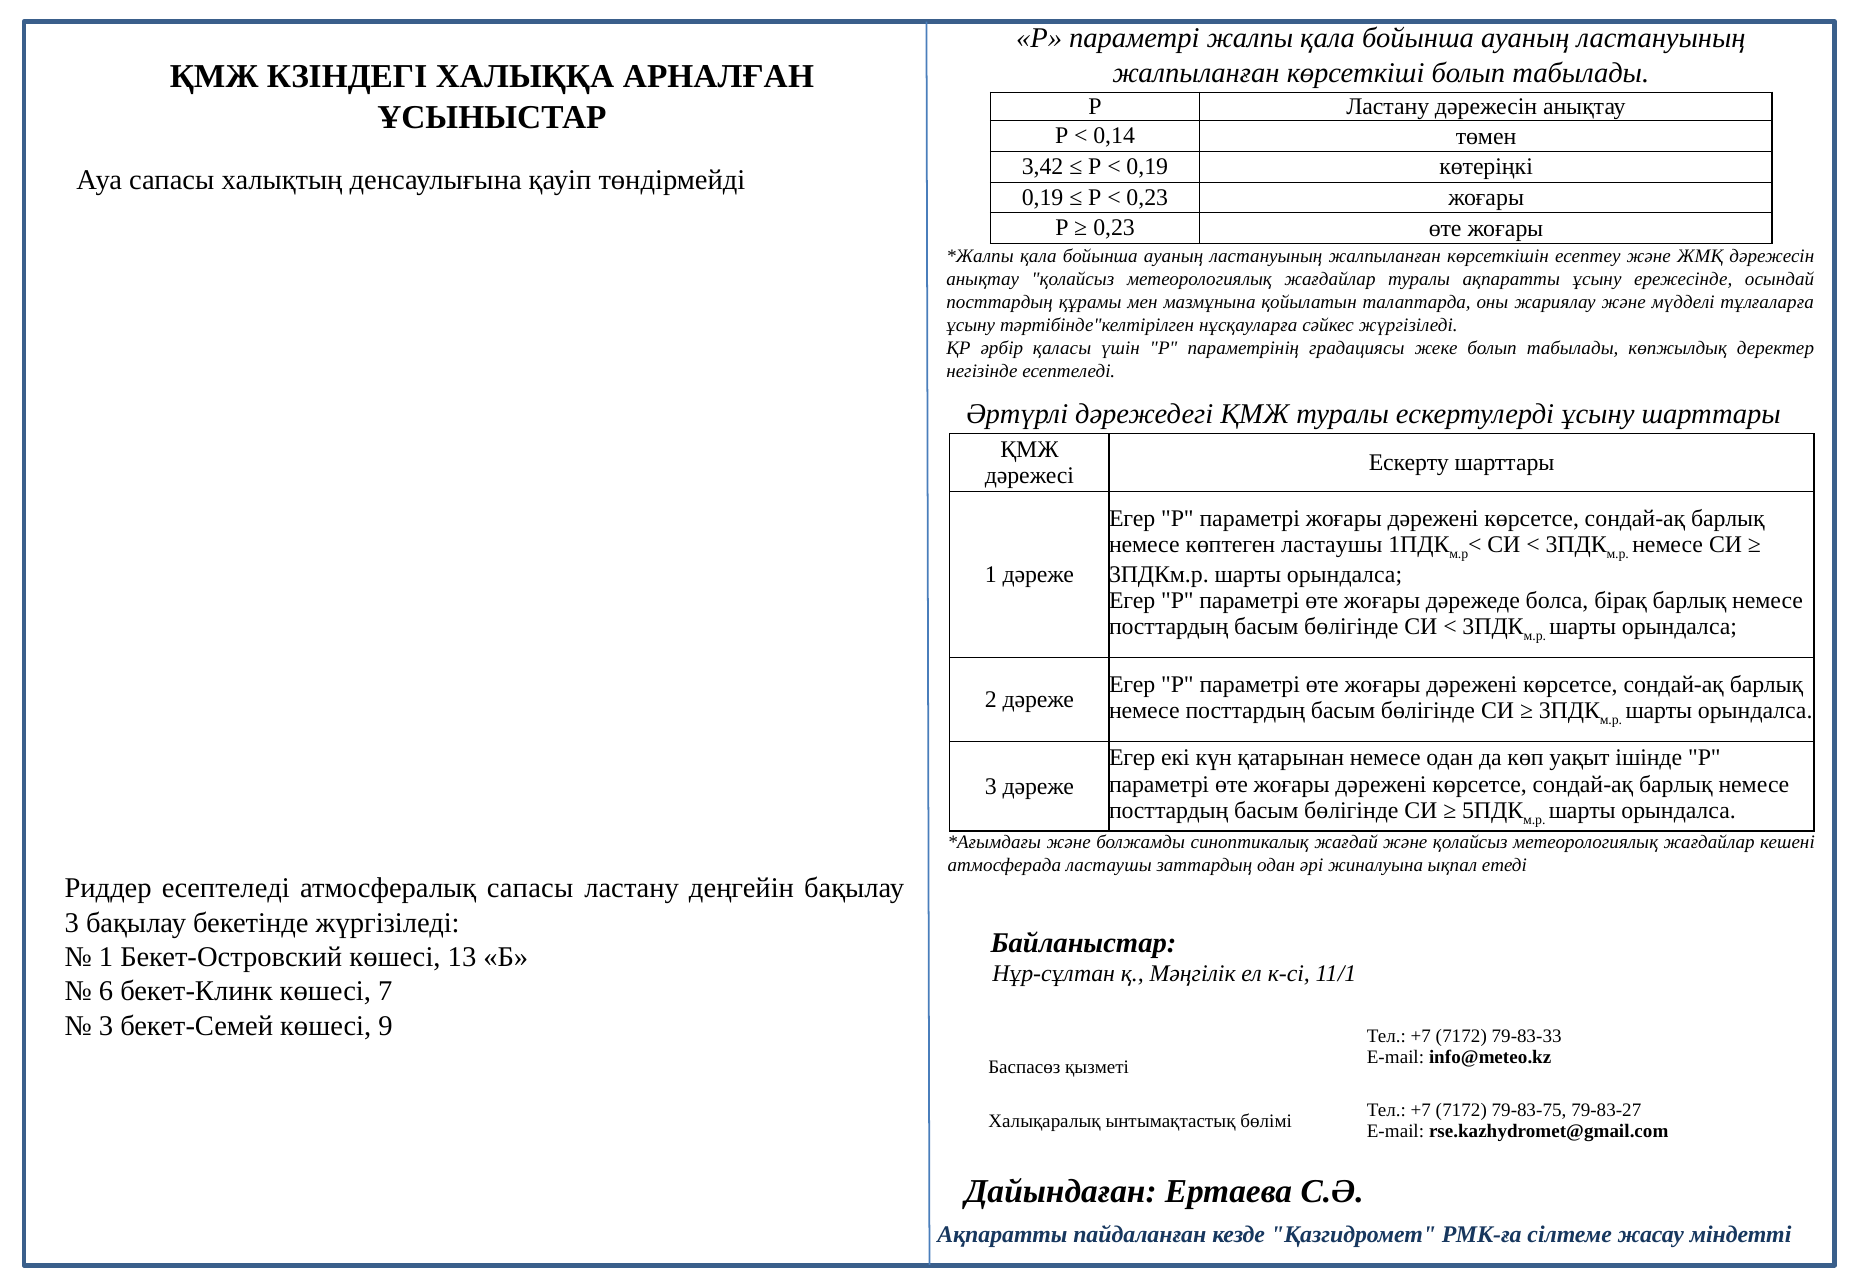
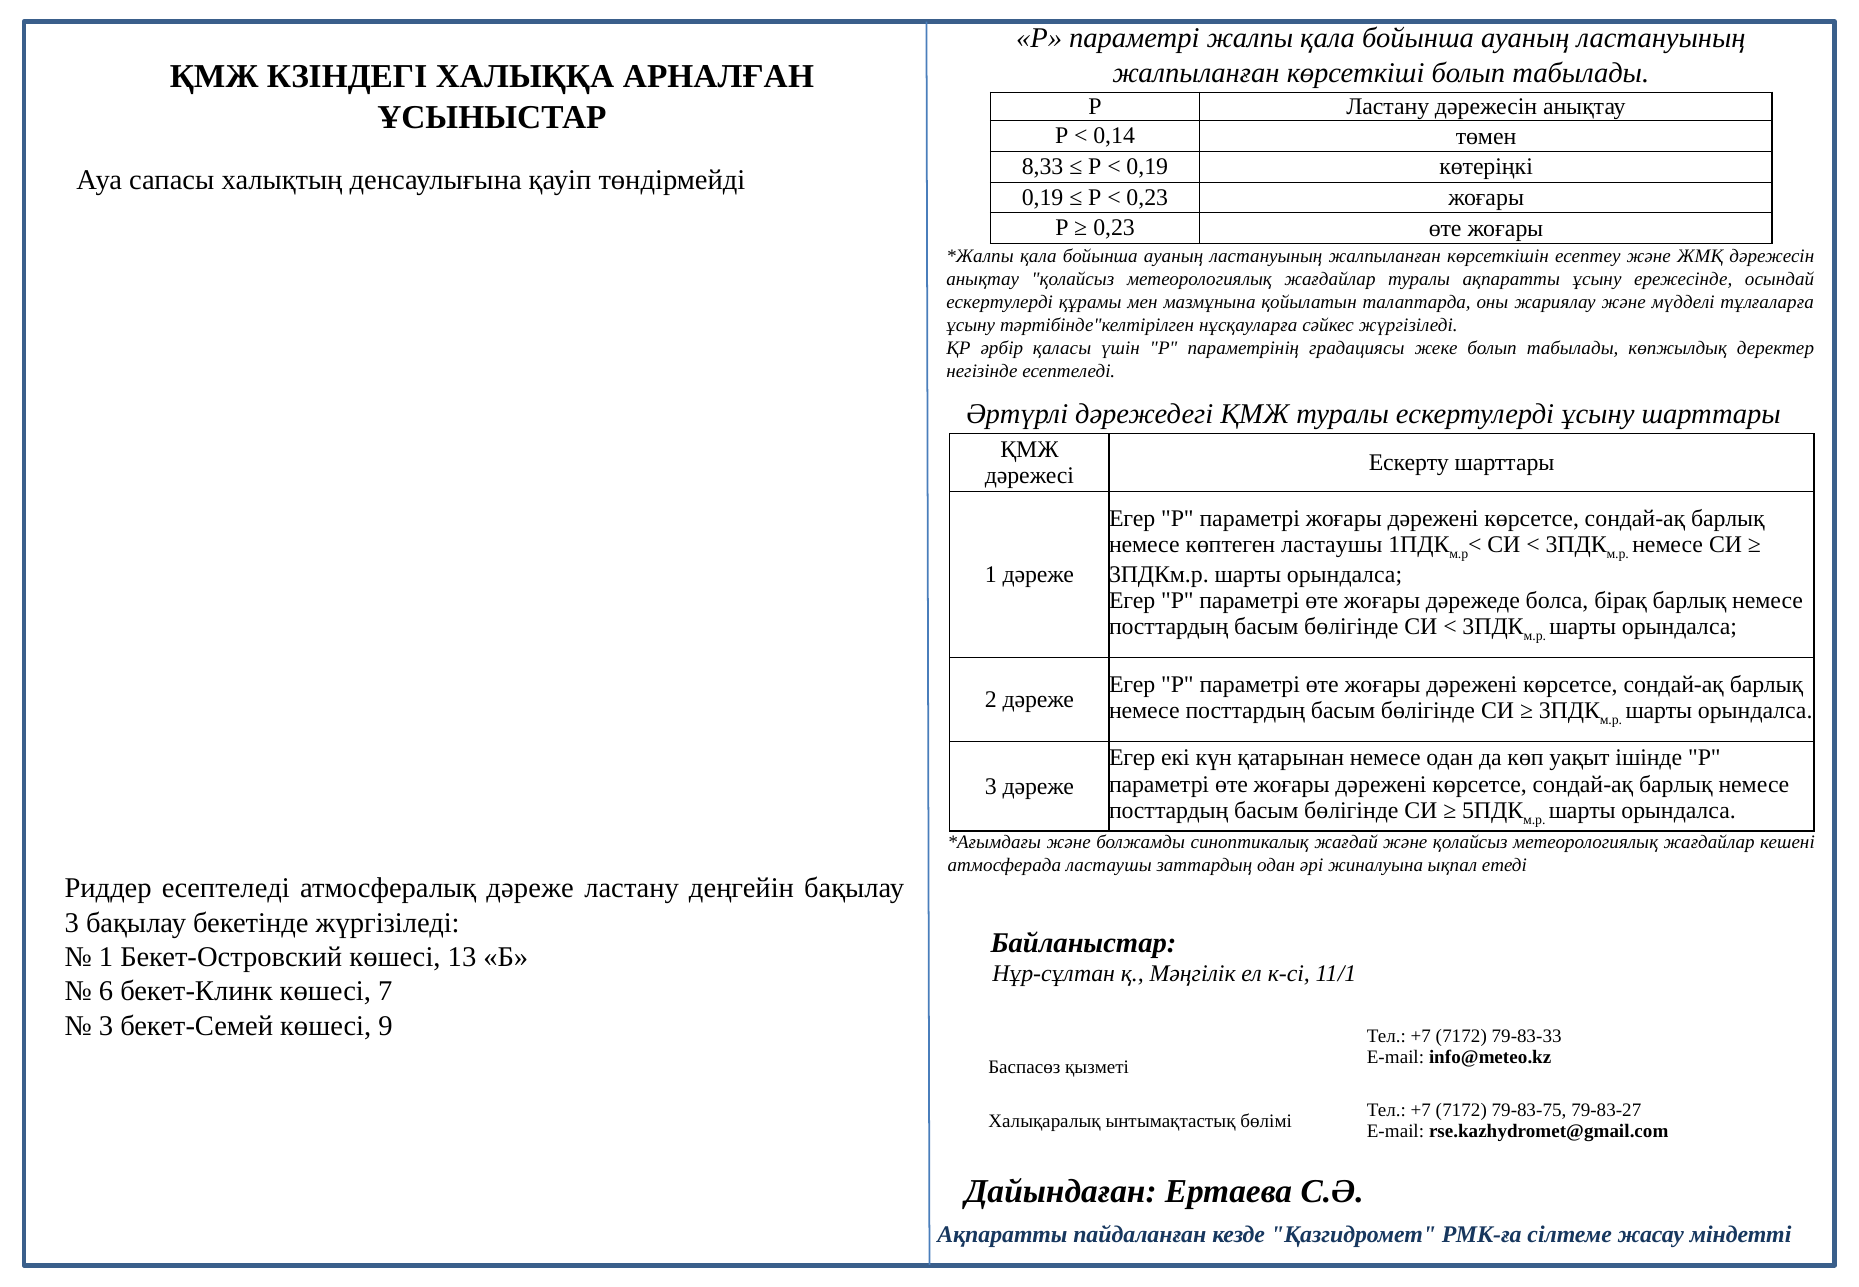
3,42: 3,42 -> 8,33
посттардың at (1000, 302): посттардың -> ескертулерді
атмосфералық сапасы: сапасы -> дәреже
